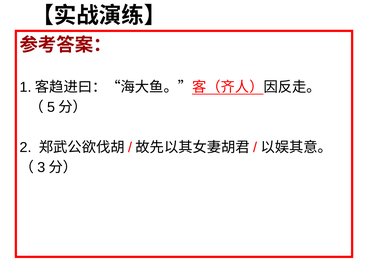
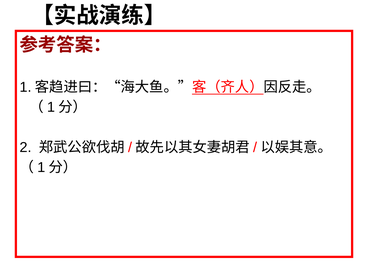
5 at (51, 107): 5 -> 1
3 at (41, 167): 3 -> 1
